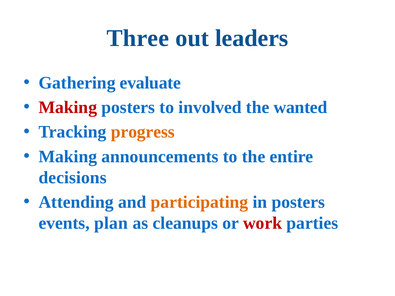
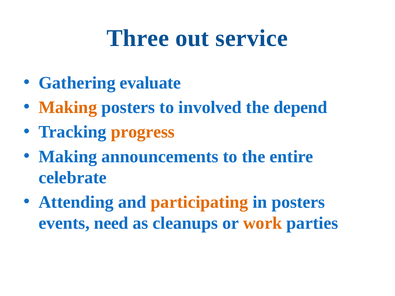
leaders: leaders -> service
Making at (68, 107) colour: red -> orange
wanted: wanted -> depend
decisions: decisions -> celebrate
plan: plan -> need
work colour: red -> orange
